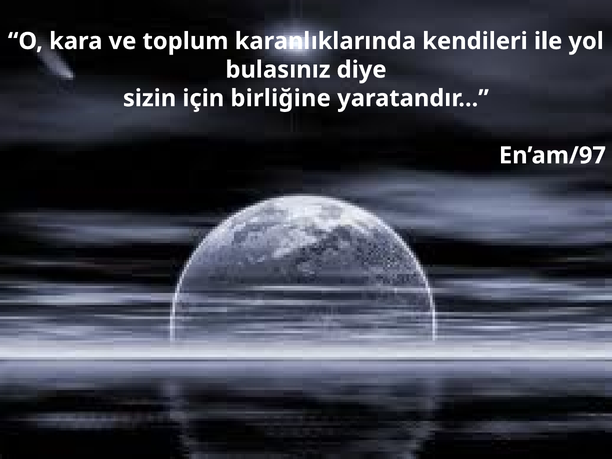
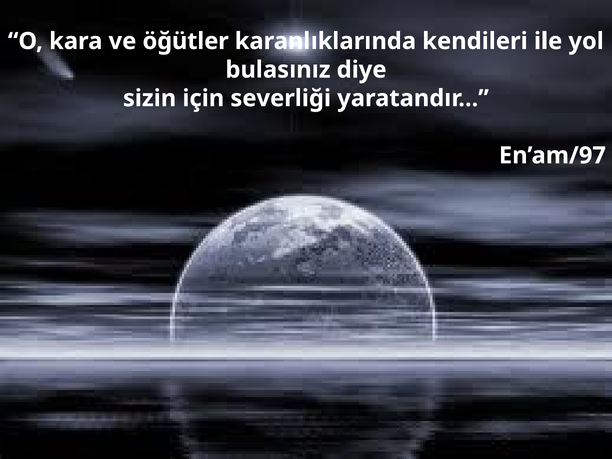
toplum: toplum -> öğütler
birliğine: birliğine -> severliği
